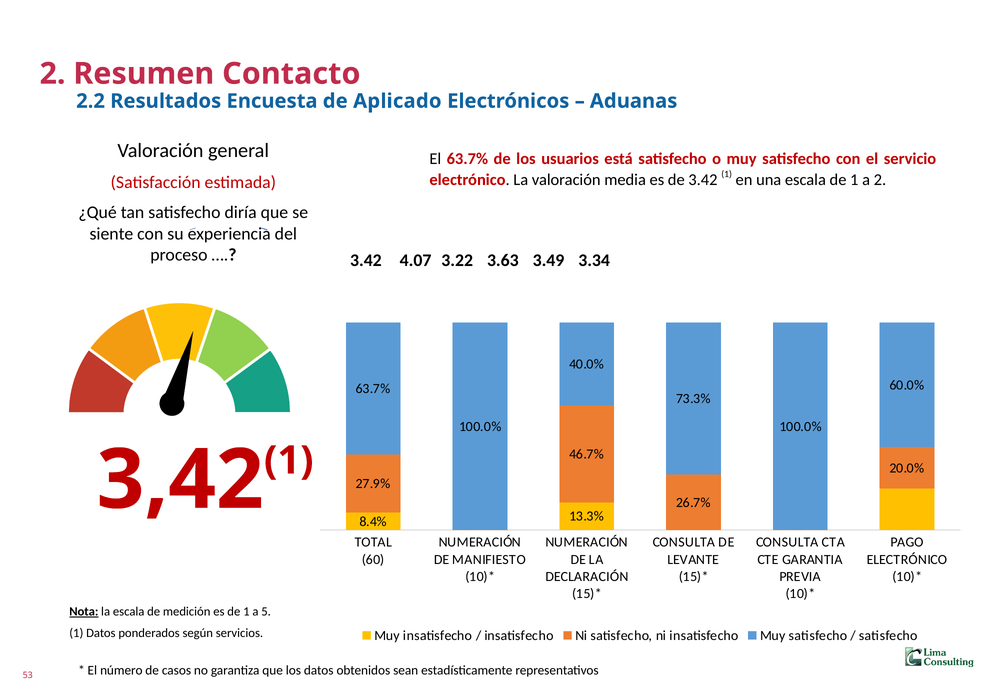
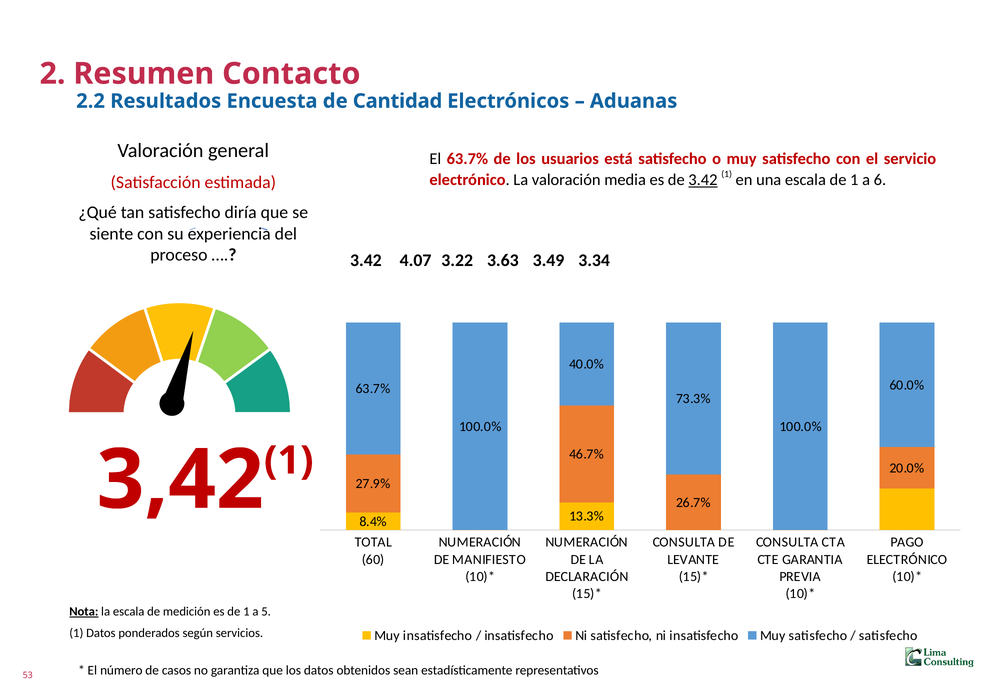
Aplicado: Aplicado -> Cantidad
3.42 at (703, 180) underline: none -> present
a 2: 2 -> 6
